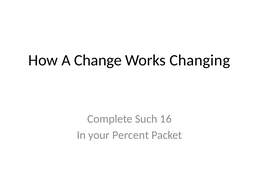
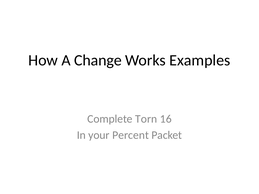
Changing: Changing -> Examples
Such: Such -> Torn
